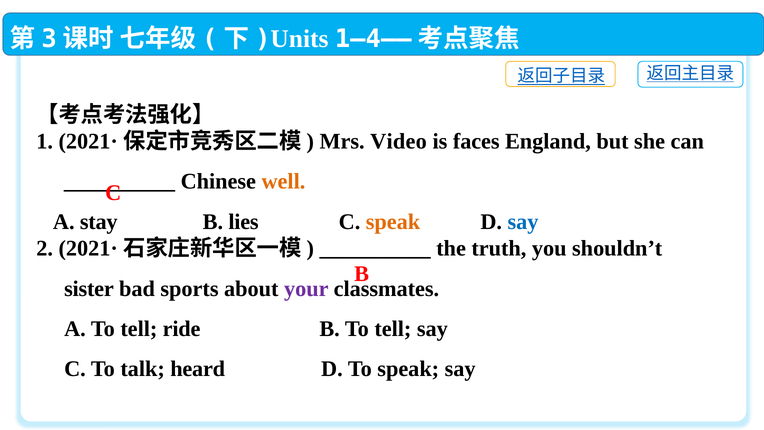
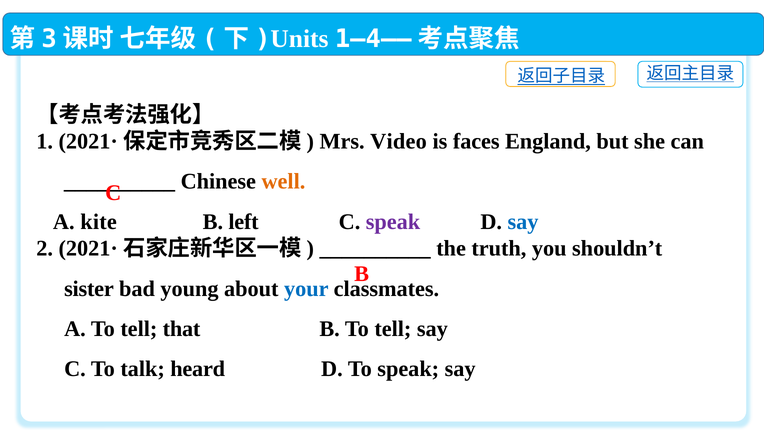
stay: stay -> kite
lies: lies -> left
speak at (393, 222) colour: orange -> purple
sports: sports -> young
your colour: purple -> blue
ride: ride -> that
